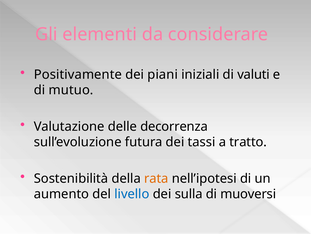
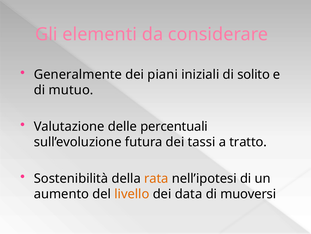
Positivamente: Positivamente -> Generalmente
valuti: valuti -> solito
decorrenza: decorrenza -> percentuali
livello colour: blue -> orange
sulla: sulla -> data
